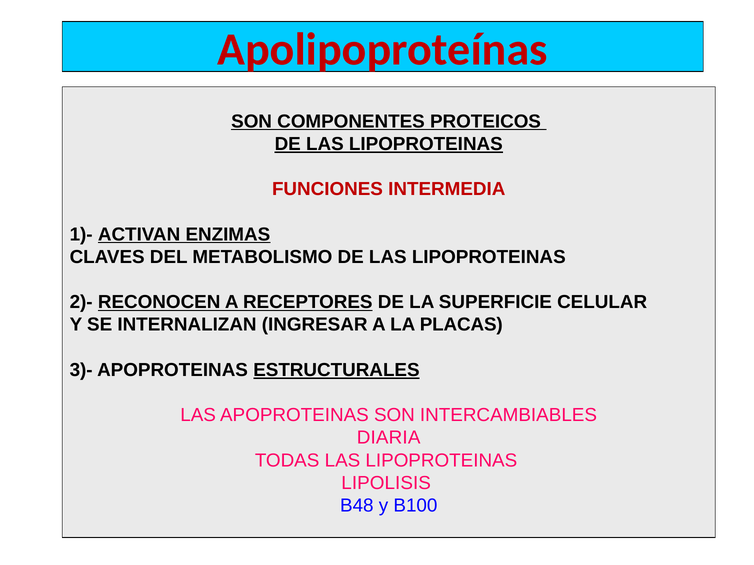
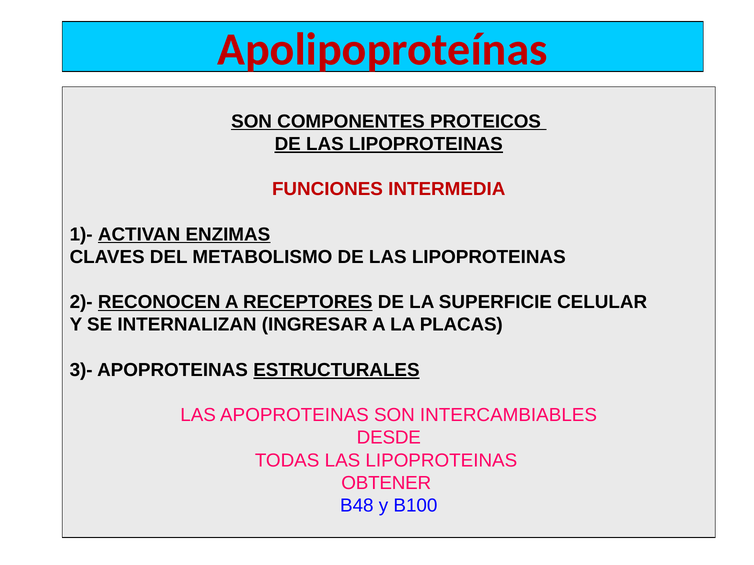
DIARIA: DIARIA -> DESDE
LIPOLISIS: LIPOLISIS -> OBTENER
